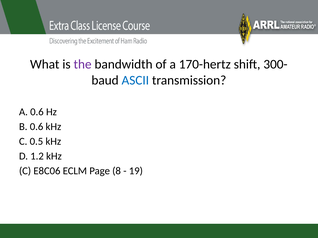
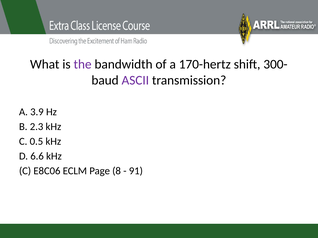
ASCII colour: blue -> purple
A 0.6: 0.6 -> 3.9
B 0.6: 0.6 -> 2.3
1.2: 1.2 -> 6.6
19: 19 -> 91
